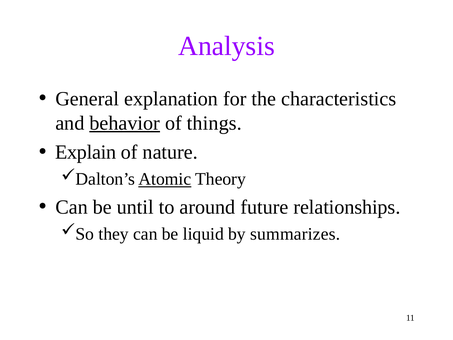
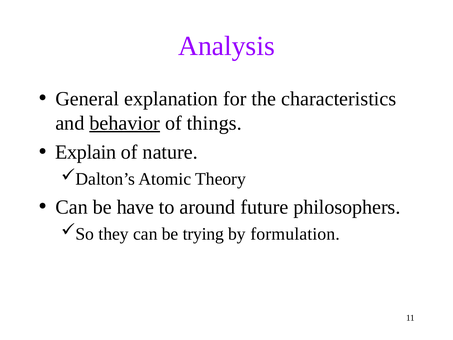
Atomic underline: present -> none
until: until -> have
relationships: relationships -> philosophers
liquid: liquid -> trying
summarizes: summarizes -> formulation
